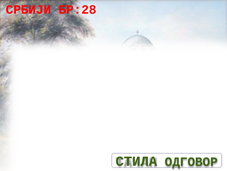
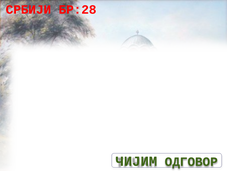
СТИЛА: СТИЛА -> ЧИЈИМ
